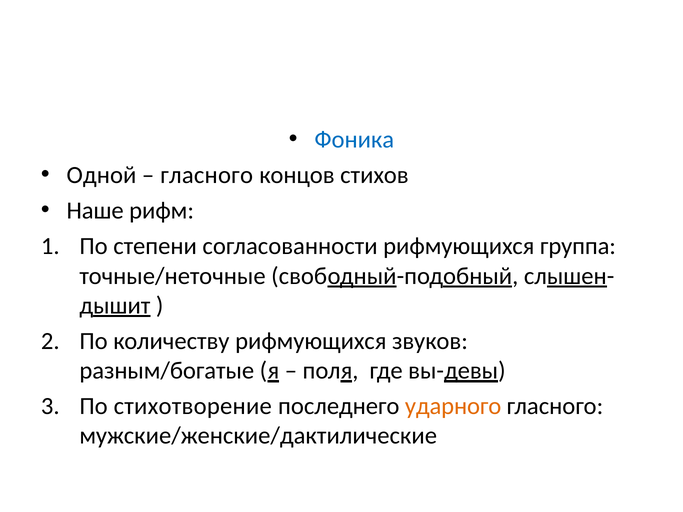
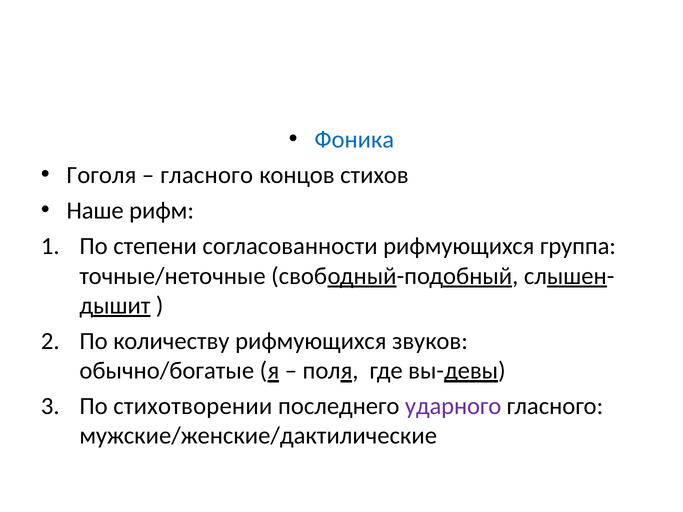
Одной: Одной -> Гоголя
разным/богатые: разным/богатые -> обычно/богатые
стихотворение: стихотворение -> стихотворении
ударного colour: orange -> purple
